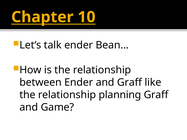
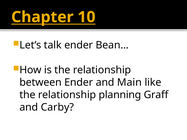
and Graff: Graff -> Main
Game: Game -> Carby
